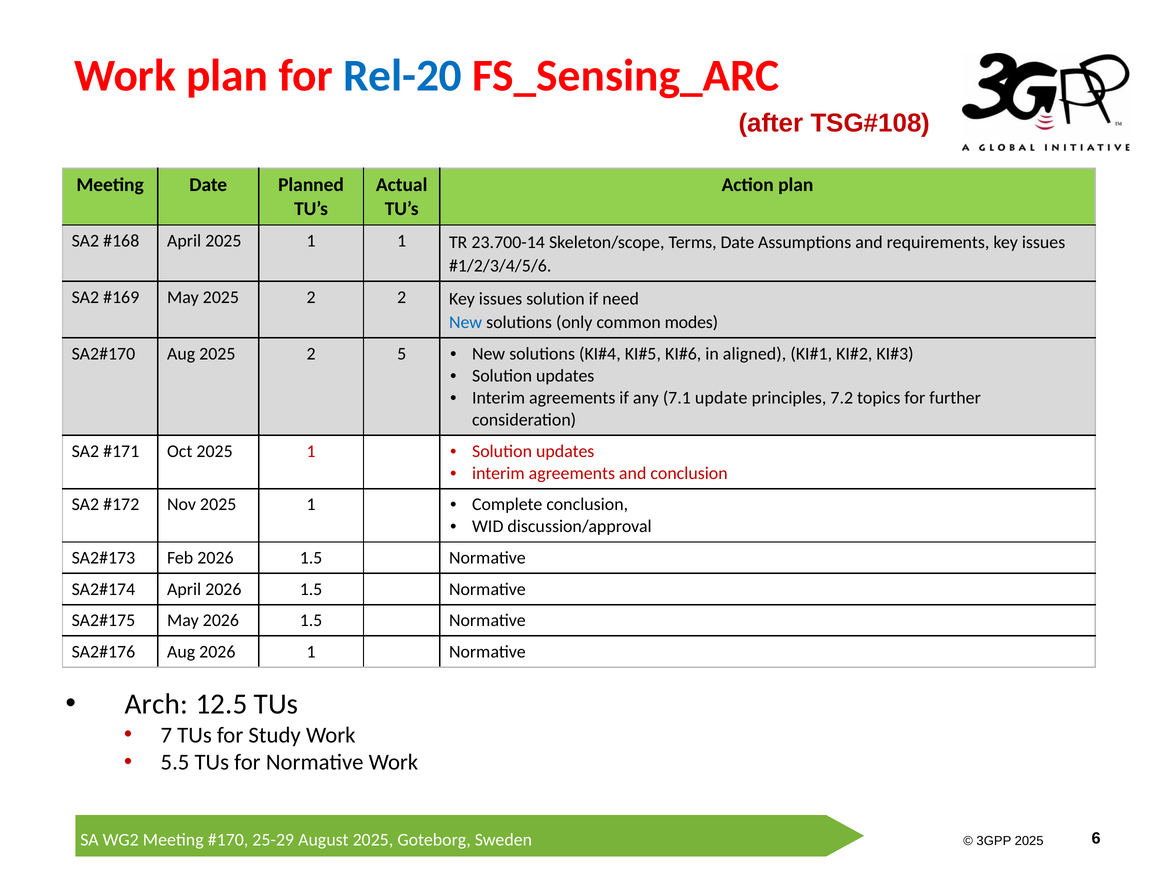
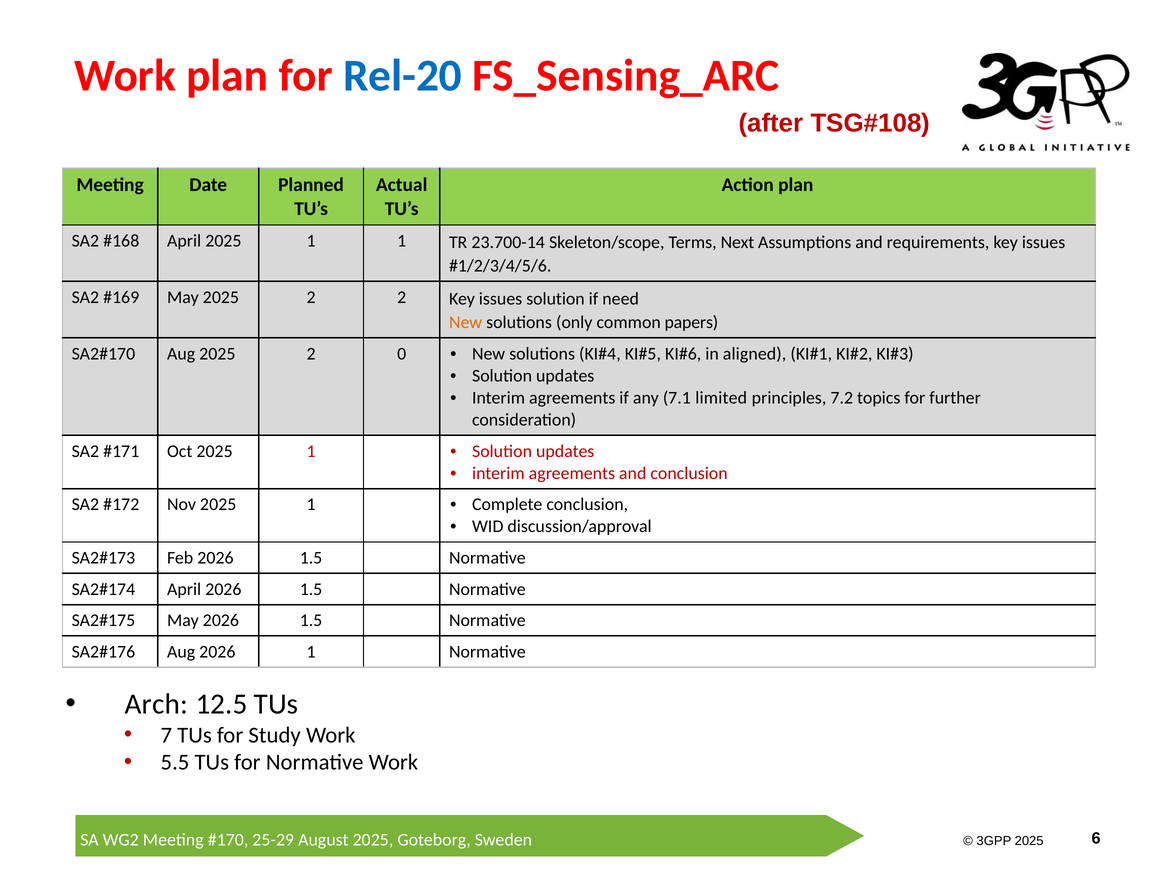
Terms Date: Date -> Next
New at (466, 322) colour: blue -> orange
modes: modes -> papers
5: 5 -> 0
update: update -> limited
